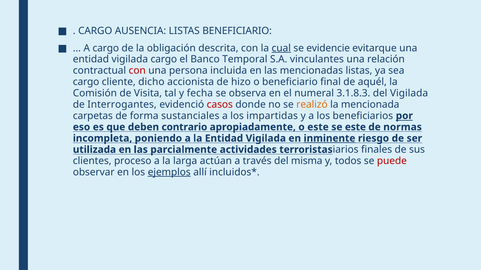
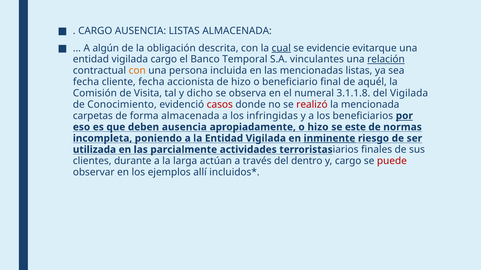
LISTAS BENEFICIARIO: BENEFICIARIO -> ALMACENADA
A cargo: cargo -> algún
relación underline: none -> present
con at (137, 71) colour: red -> orange
cargo at (86, 82): cargo -> fecha
cliente dicho: dicho -> fecha
fecha: fecha -> dicho
3.1.8.3: 3.1.8.3 -> 3.1.1.8
Interrogantes: Interrogantes -> Conocimiento
realizó colour: orange -> red
forma sustanciales: sustanciales -> almacenada
impartidas: impartidas -> infringidas
deben contrario: contrario -> ausencia
o este: este -> hizo
proceso: proceso -> durante
misma: misma -> dentro
y todos: todos -> cargo
ejemplos underline: present -> none
